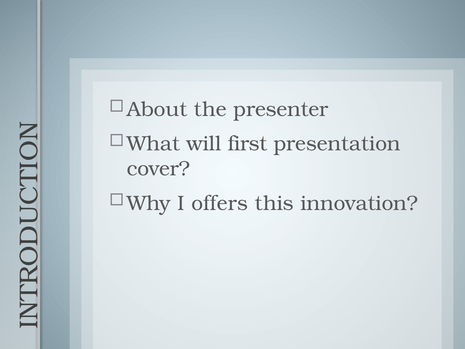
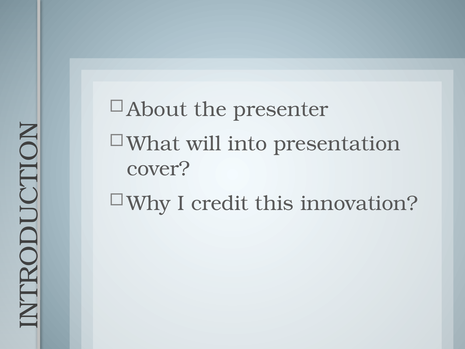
first: first -> into
offers: offers -> credit
